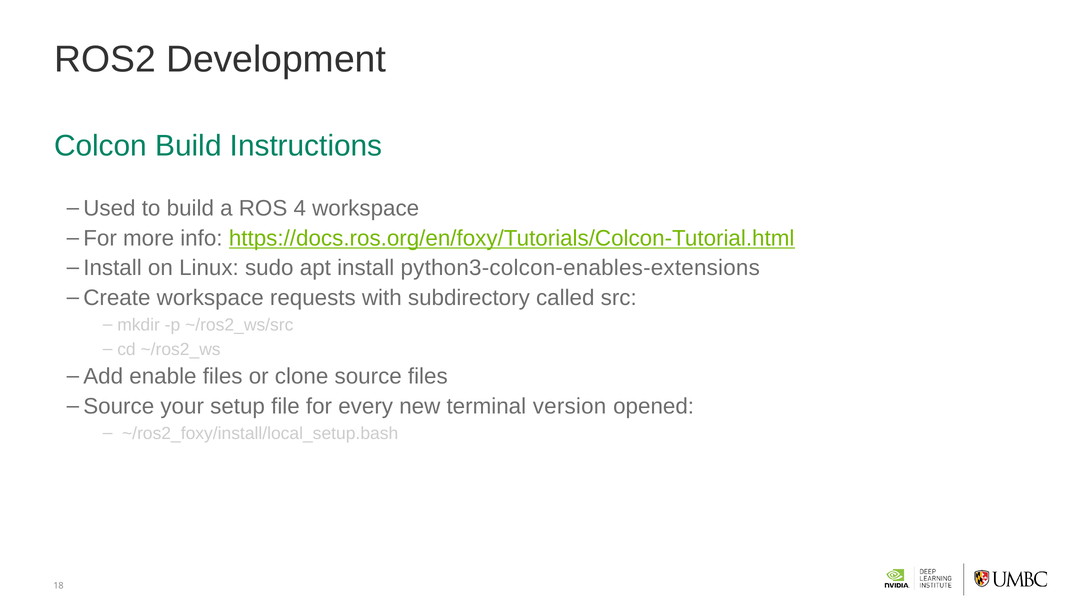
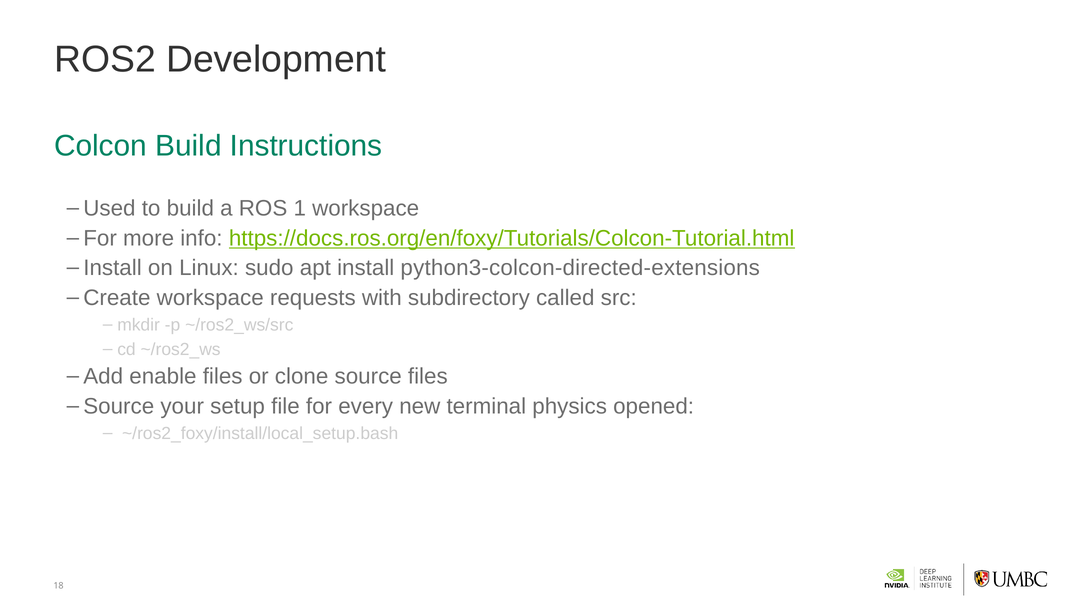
4: 4 -> 1
python3-colcon-enables-extensions: python3-colcon-enables-extensions -> python3-colcon-directed-extensions
version: version -> physics
